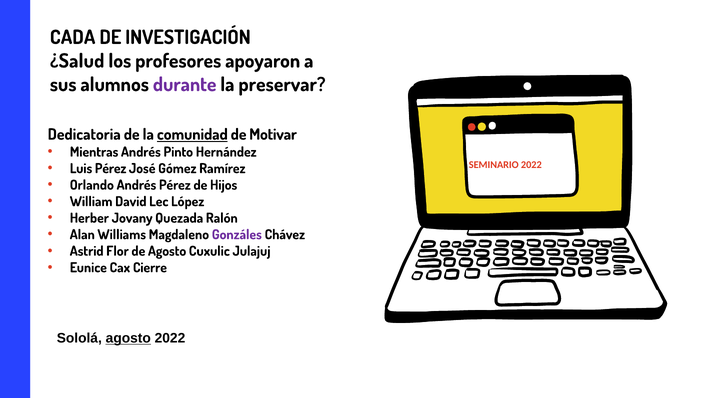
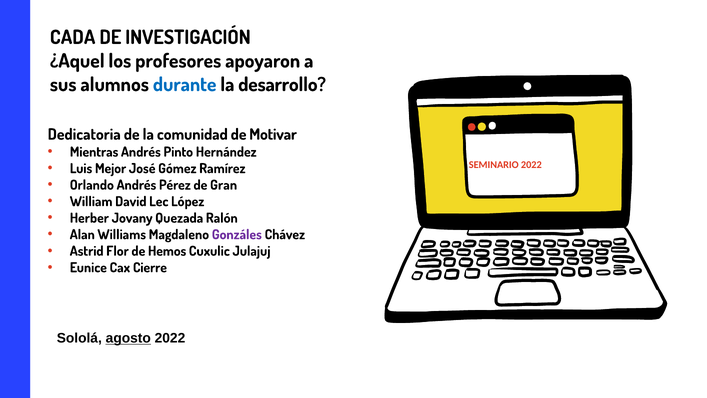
¿Salud: ¿Salud -> ¿Aquel
durante colour: purple -> blue
preservar: preservar -> desarrollo
comunidad underline: present -> none
Luis Pérez: Pérez -> Mejor
Hijos: Hijos -> Gran
de Agosto: Agosto -> Hemos
